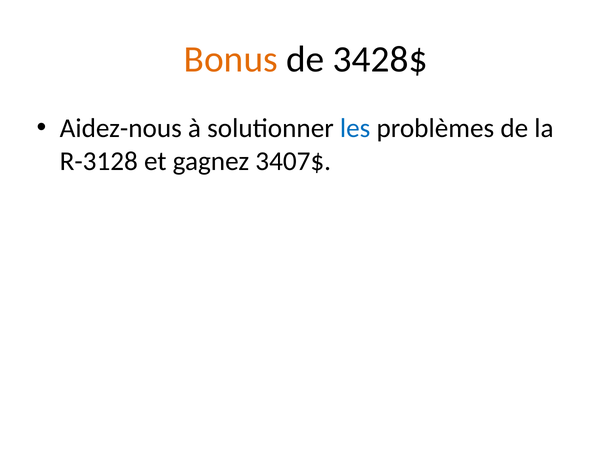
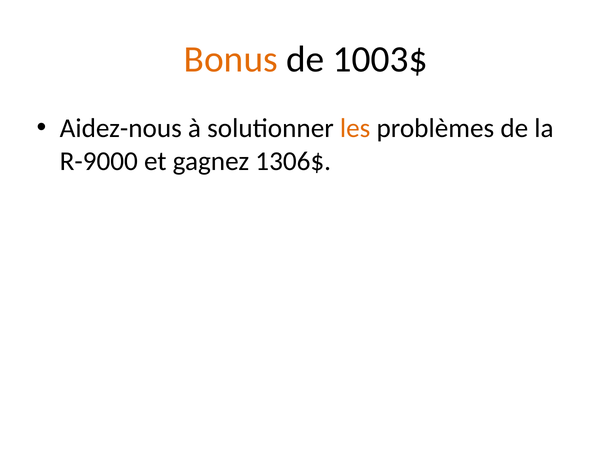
3428$: 3428$ -> 1003$
les colour: blue -> orange
R-3128: R-3128 -> R-9000
3407$: 3407$ -> 1306$
